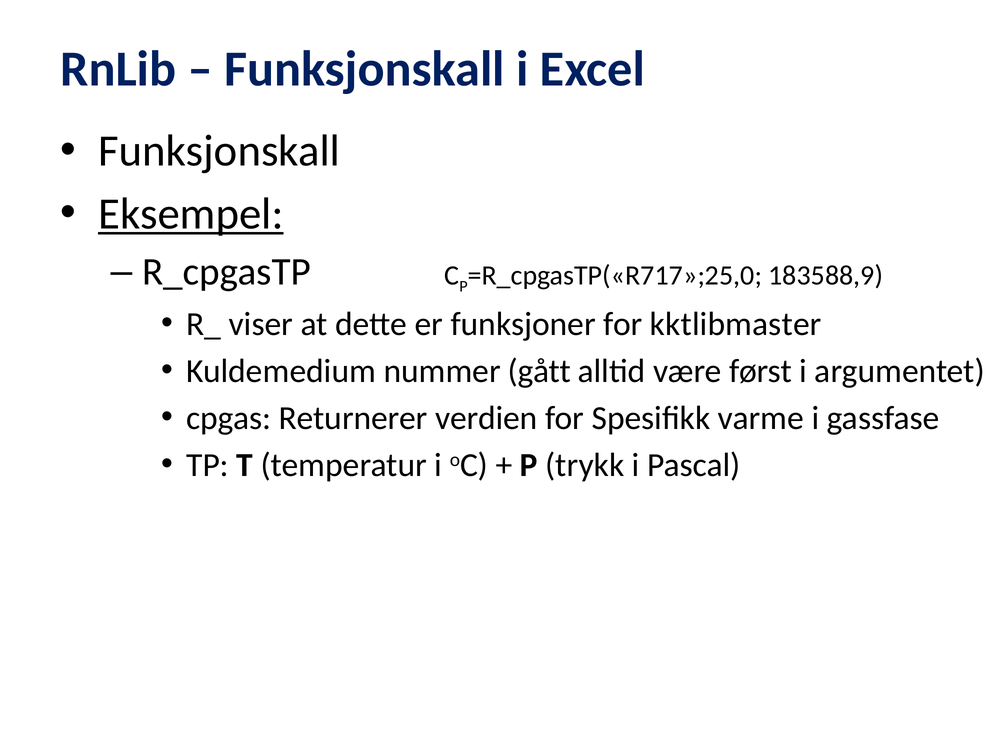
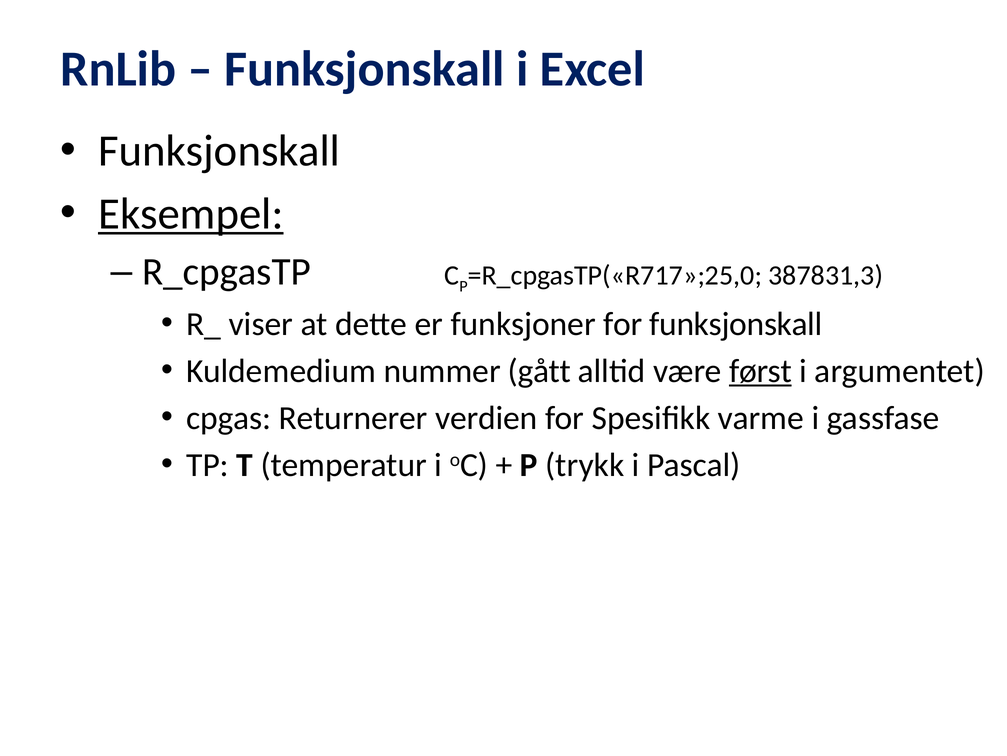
183588,9: 183588,9 -> 387831,3
for kktlibmaster: kktlibmaster -> funksjonskall
først underline: none -> present
